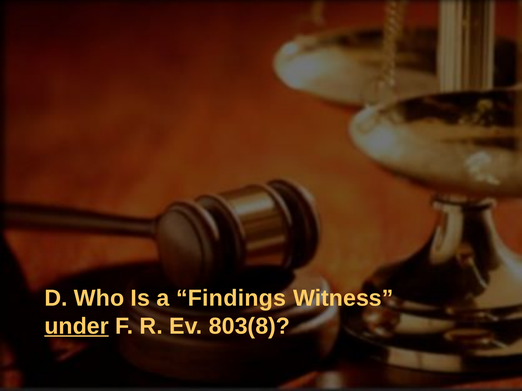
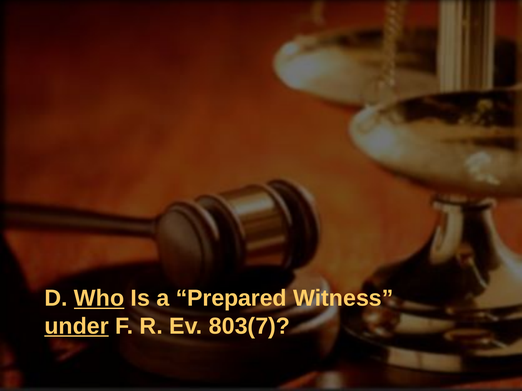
Who underline: none -> present
Findings: Findings -> Prepared
803(8: 803(8 -> 803(7
